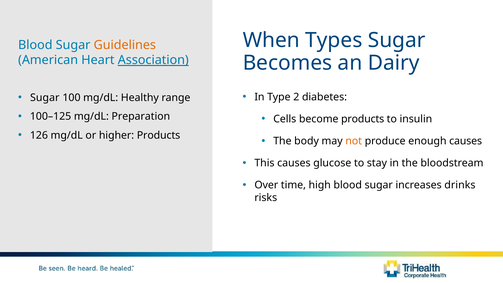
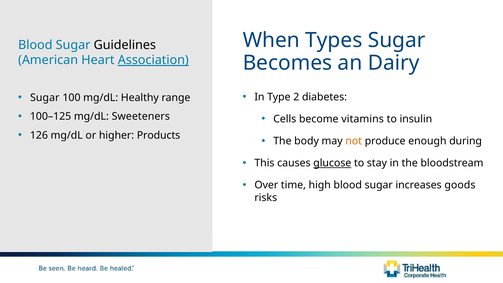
Guidelines colour: orange -> black
Preparation: Preparation -> Sweeteners
become products: products -> vitamins
enough causes: causes -> during
glucose underline: none -> present
drinks: drinks -> goods
